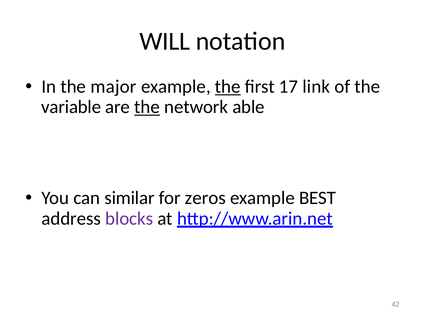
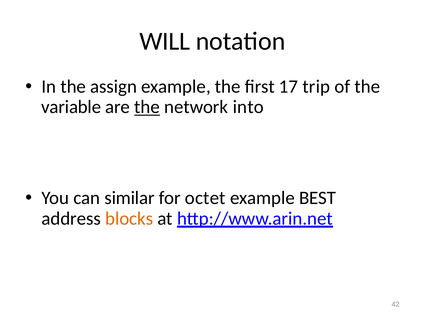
major: major -> assign
the at (228, 87) underline: present -> none
link: link -> trip
able: able -> into
zeros: zeros -> octet
blocks colour: purple -> orange
